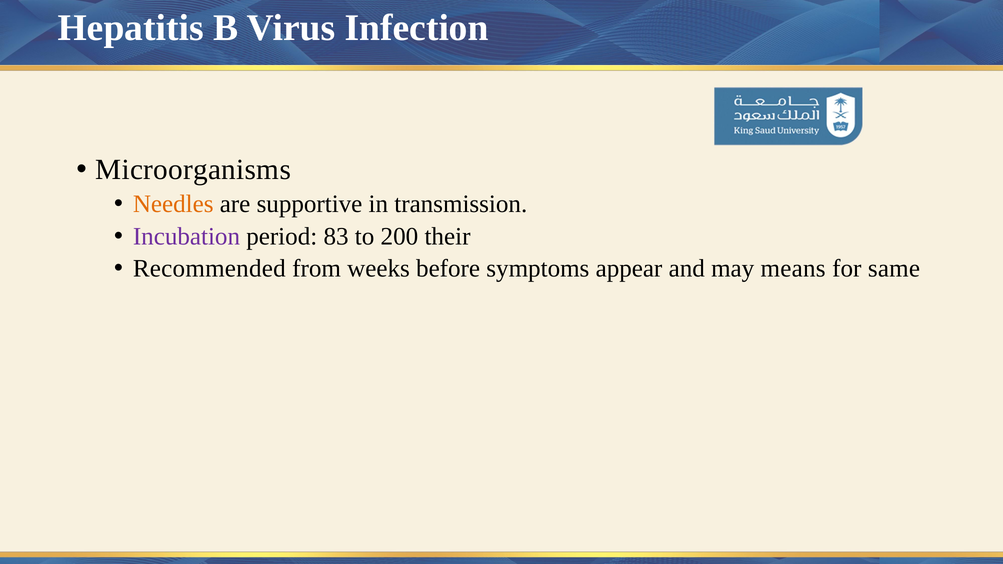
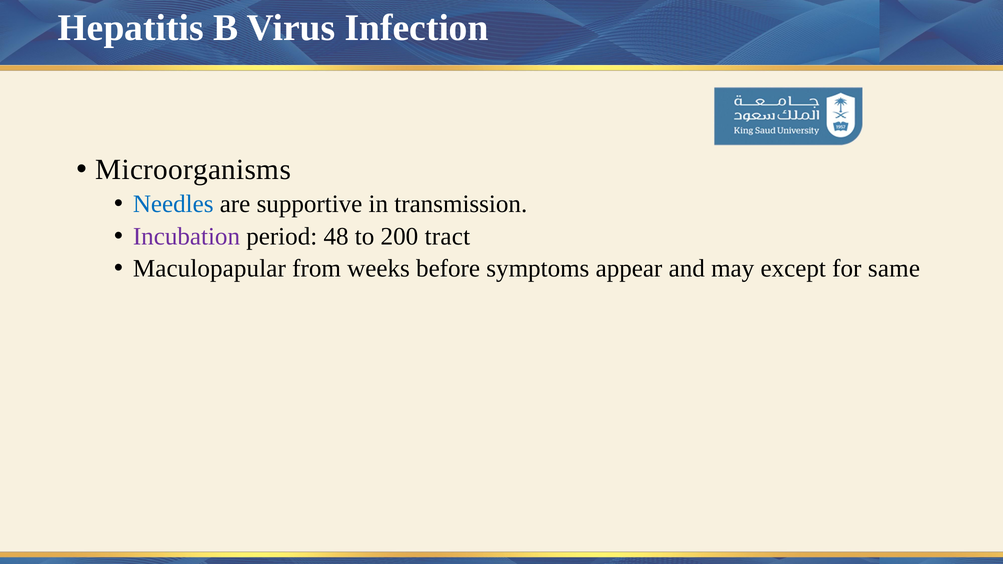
Needles colour: orange -> blue
83: 83 -> 48
their: their -> tract
Recommended: Recommended -> Maculopapular
means: means -> except
